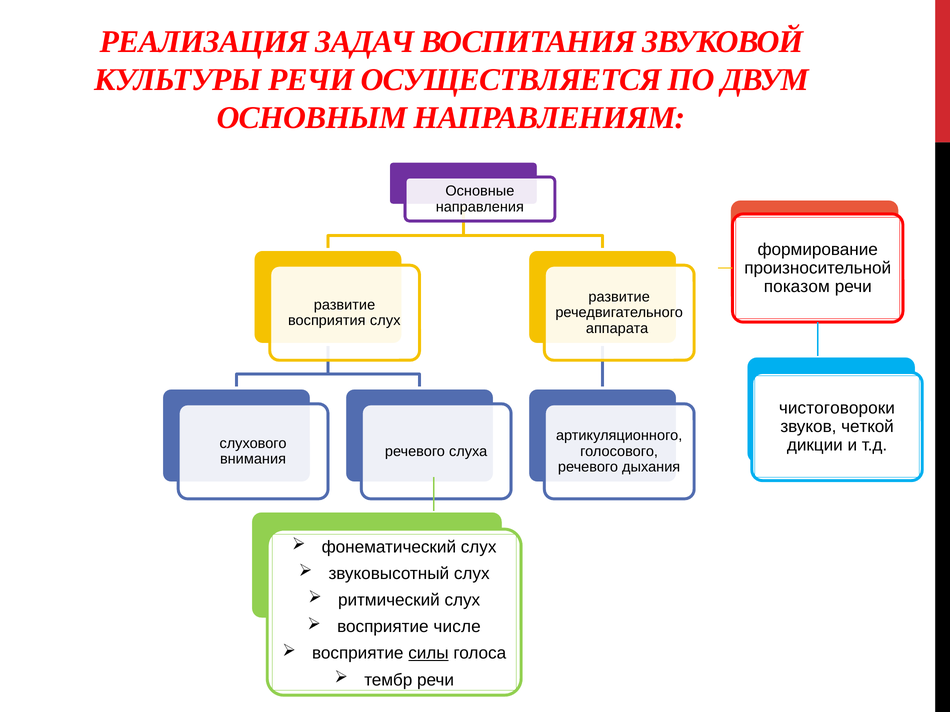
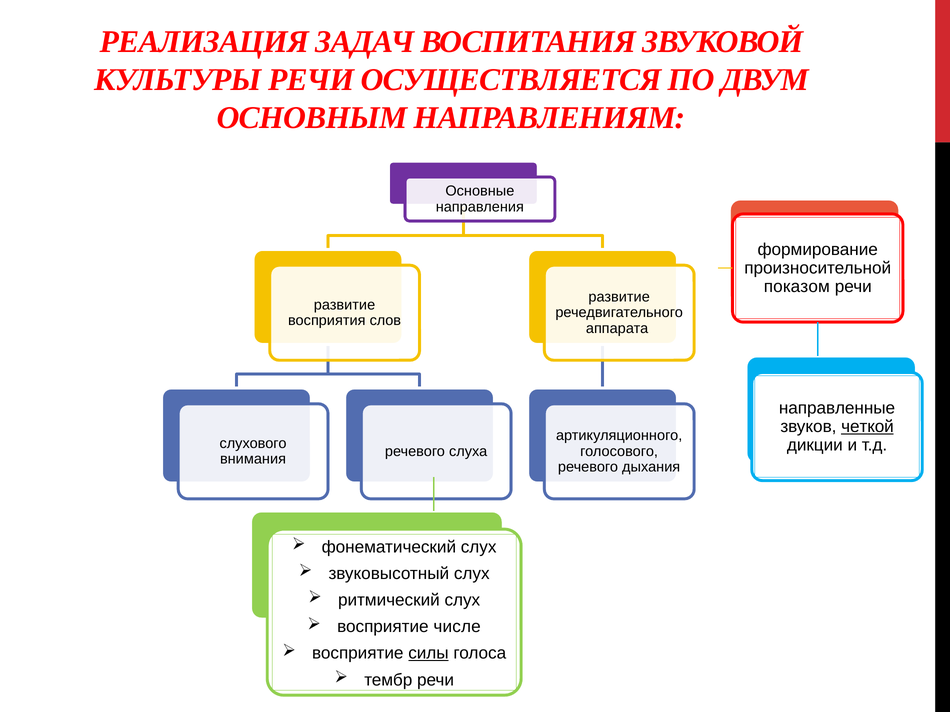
слух at (385, 321): слух -> слов
чистоговороки: чистоговороки -> направленные
четкой underline: none -> present
